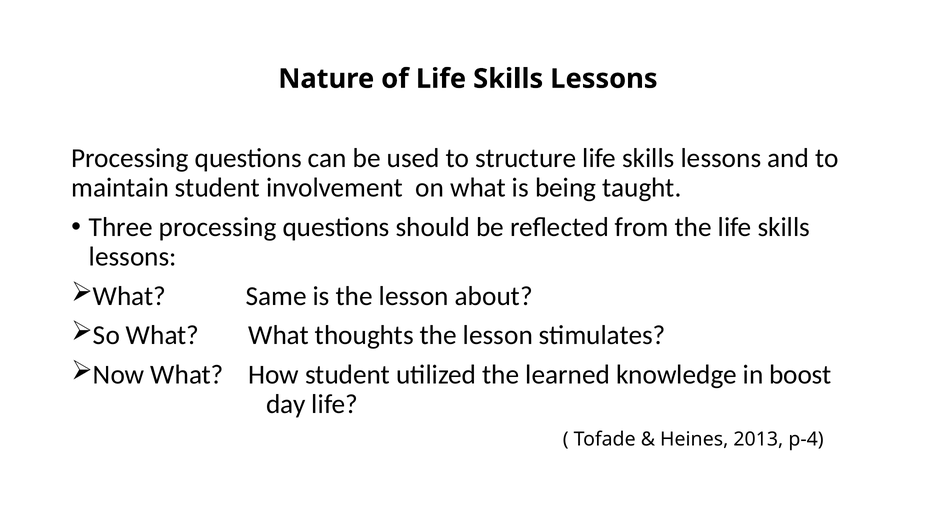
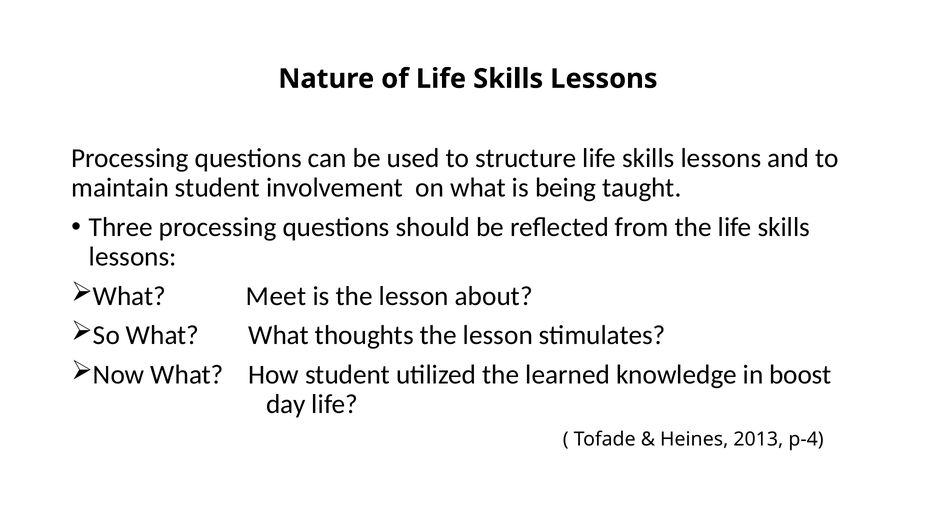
Same: Same -> Meet
